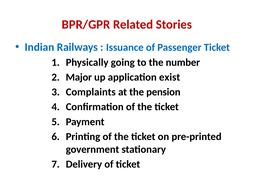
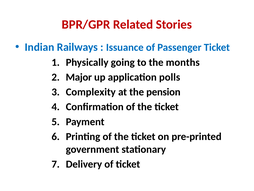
number: number -> months
exist: exist -> polls
Complaints: Complaints -> Complexity
